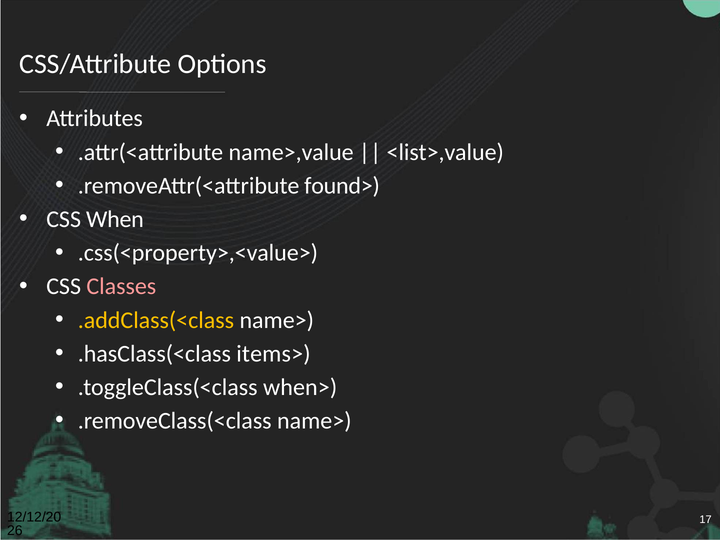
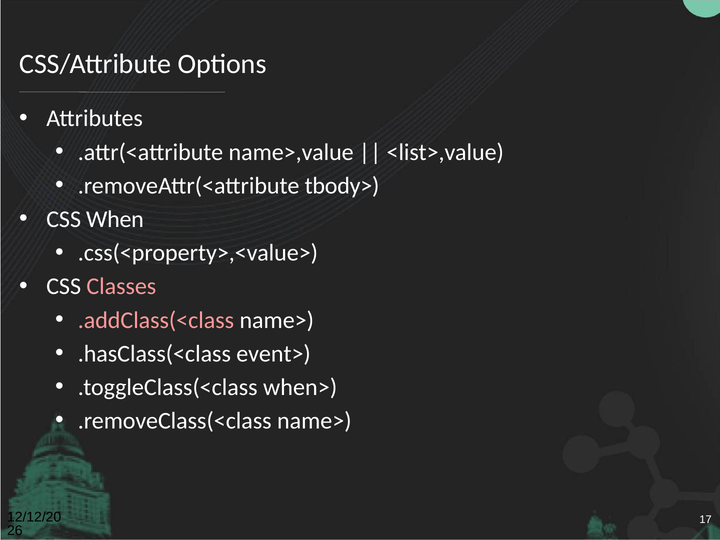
found>: found> -> tbody>
.addClass(<class colour: yellow -> pink
items>: items> -> event>
